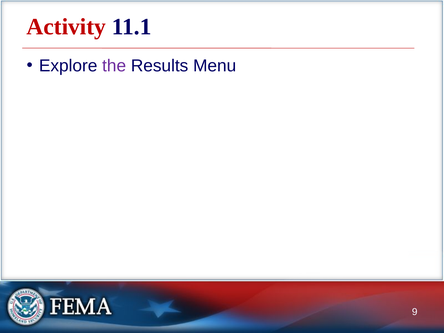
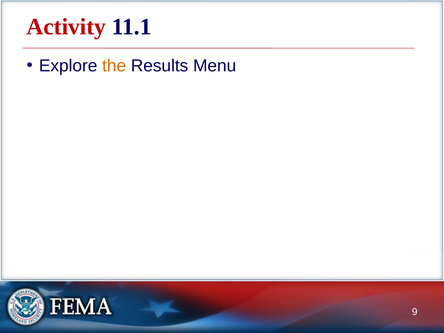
the colour: purple -> orange
